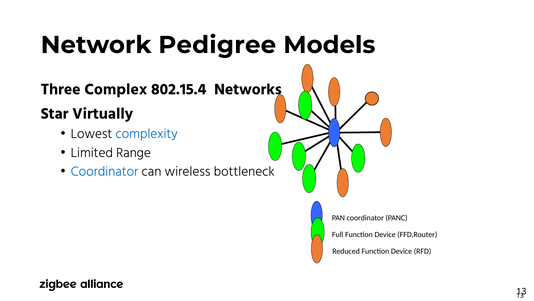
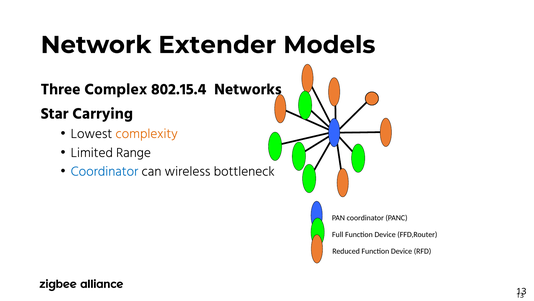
Pedigree: Pedigree -> Extender
Virtually: Virtually -> Carrying
complexity colour: blue -> orange
